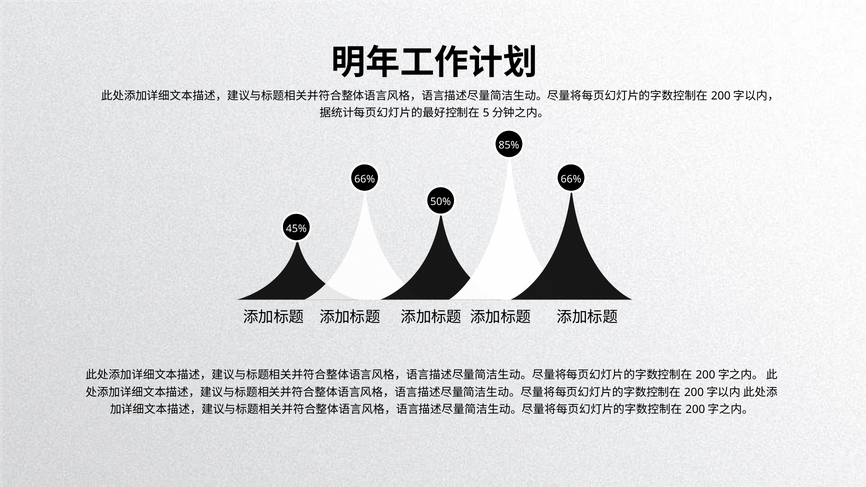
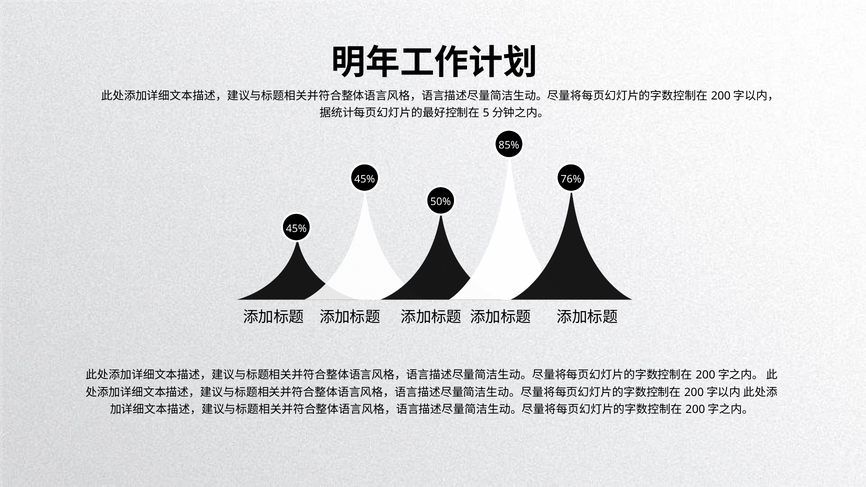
66% at (365, 179): 66% -> 45%
66% at (571, 179): 66% -> 76%
